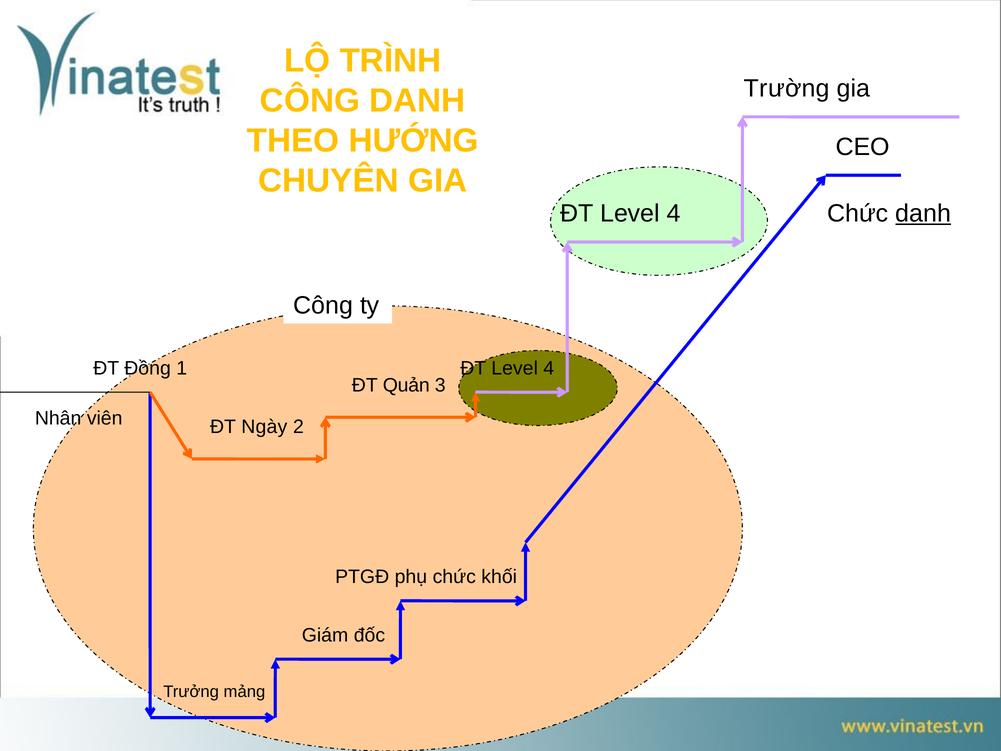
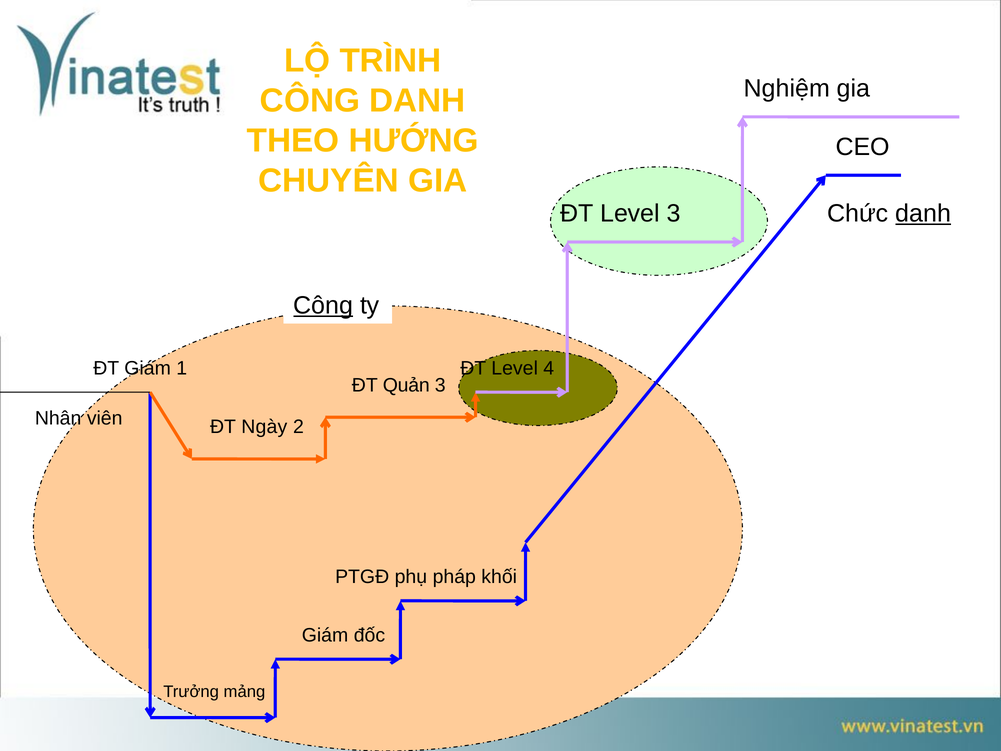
Trường: Trường -> Nghiệm
4 at (674, 213): 4 -> 3
Công at (323, 305) underline: none -> present
ĐT Đồng: Đồng -> Giám
phụ chức: chức -> pháp
